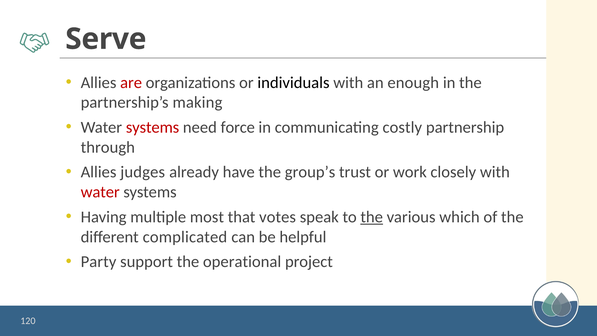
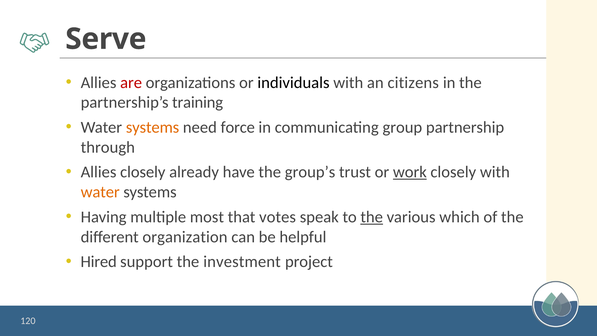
enough: enough -> citizens
making: making -> training
systems at (153, 127) colour: red -> orange
costly: costly -> group
Allies judges: judges -> closely
work underline: none -> present
water at (100, 192) colour: red -> orange
complicated: complicated -> organization
Party: Party -> Hired
operational: operational -> investment
